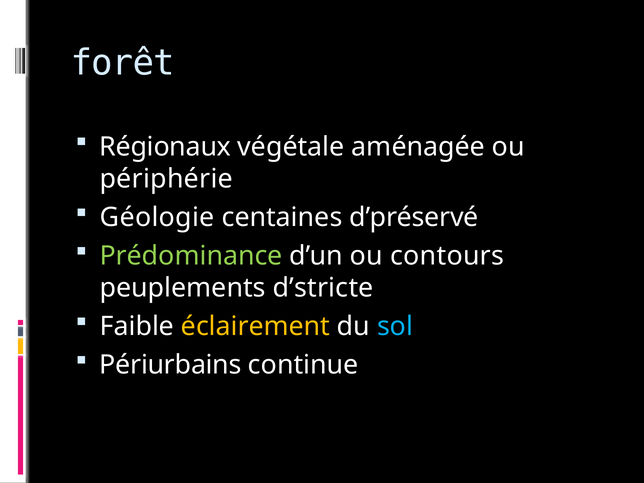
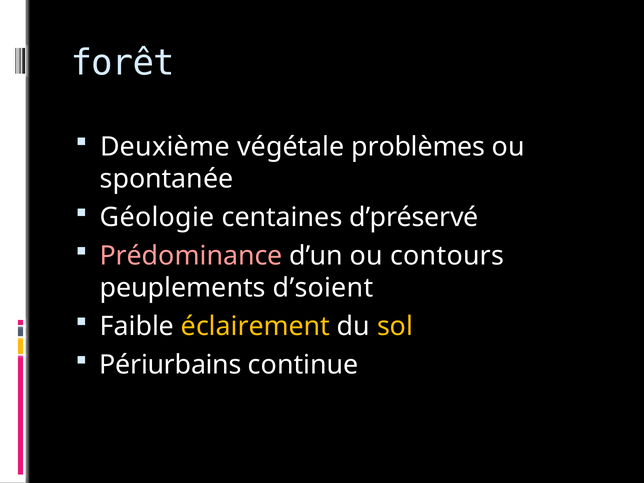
Régionaux: Régionaux -> Deuxième
aménagée: aménagée -> problèmes
périphérie: périphérie -> spontanée
Prédominance colour: light green -> pink
d’stricte: d’stricte -> d’soient
sol colour: light blue -> yellow
